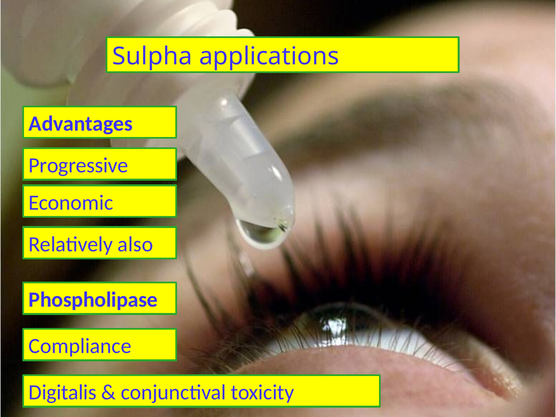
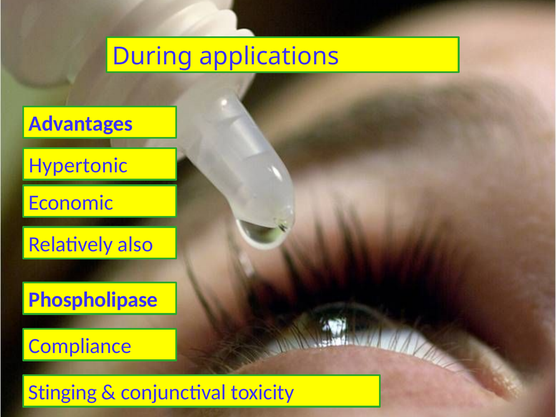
Sulpha: Sulpha -> During
Progressive: Progressive -> Hypertonic
Digitalis: Digitalis -> Stinging
